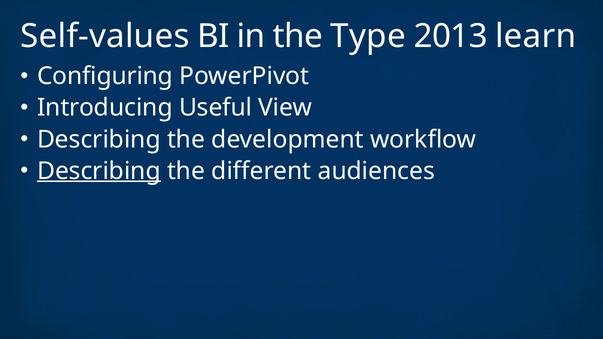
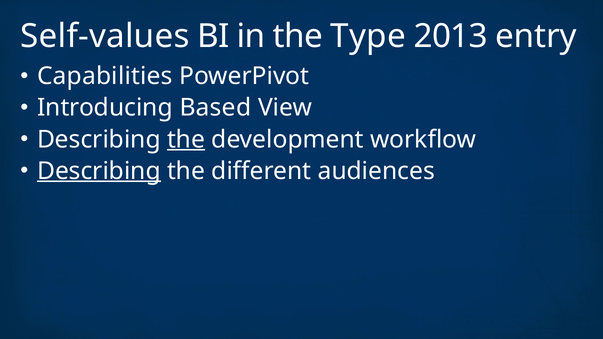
learn: learn -> entry
Configuring: Configuring -> Capabilities
Useful: Useful -> Based
the at (186, 139) underline: none -> present
